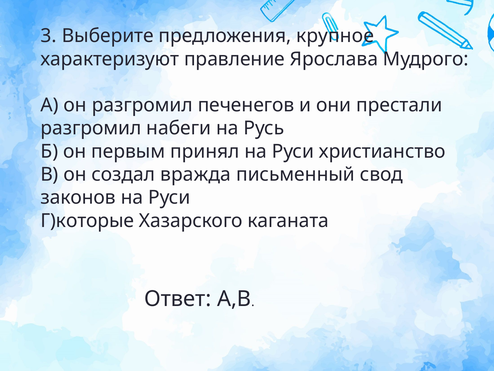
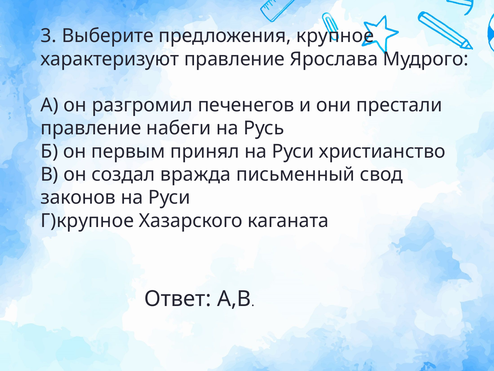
разгромил at (91, 128): разгромил -> правление
Г)которые: Г)которые -> Г)крупное
